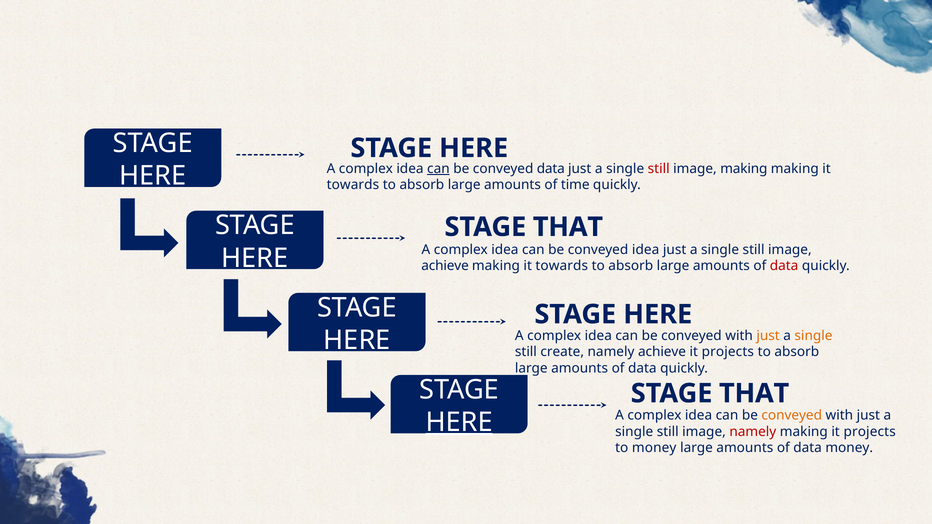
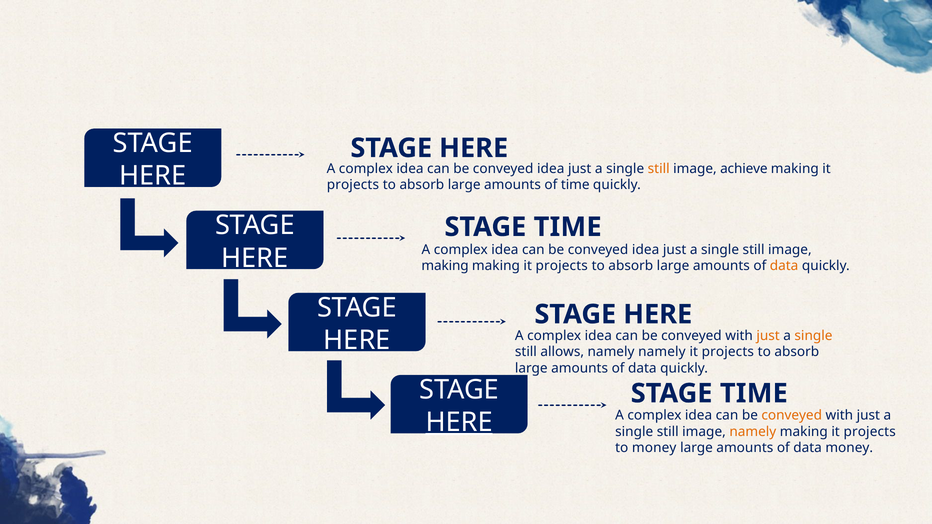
can at (438, 169) underline: present -> none
data at (551, 169): data -> idea
still at (659, 169) colour: red -> orange
image making: making -> achieve
towards at (353, 185): towards -> projects
THAT at (568, 227): THAT -> TIME
achieve at (445, 266): achieve -> making
towards at (562, 266): towards -> projects
data at (784, 266) colour: red -> orange
create: create -> allows
namely achieve: achieve -> namely
THAT at (754, 394): THAT -> TIME
namely at (753, 432) colour: red -> orange
